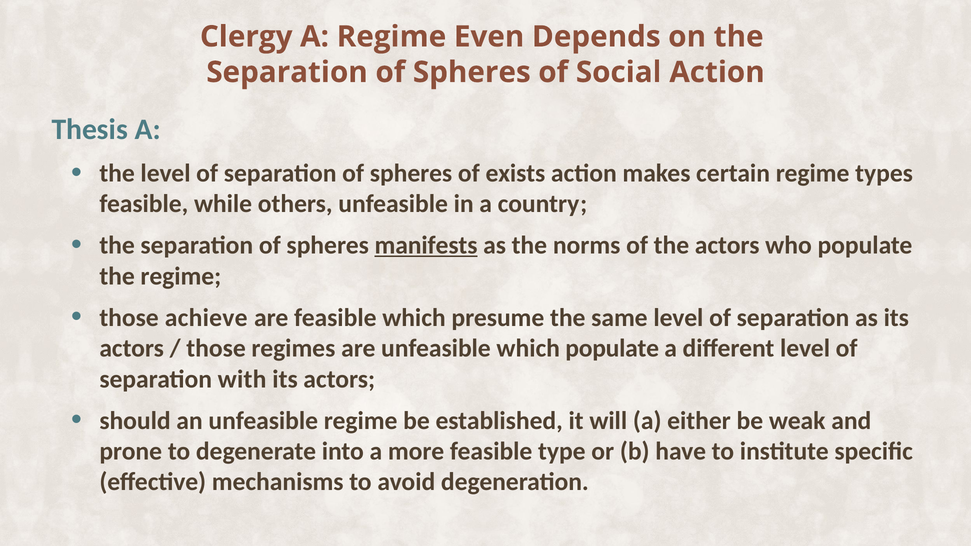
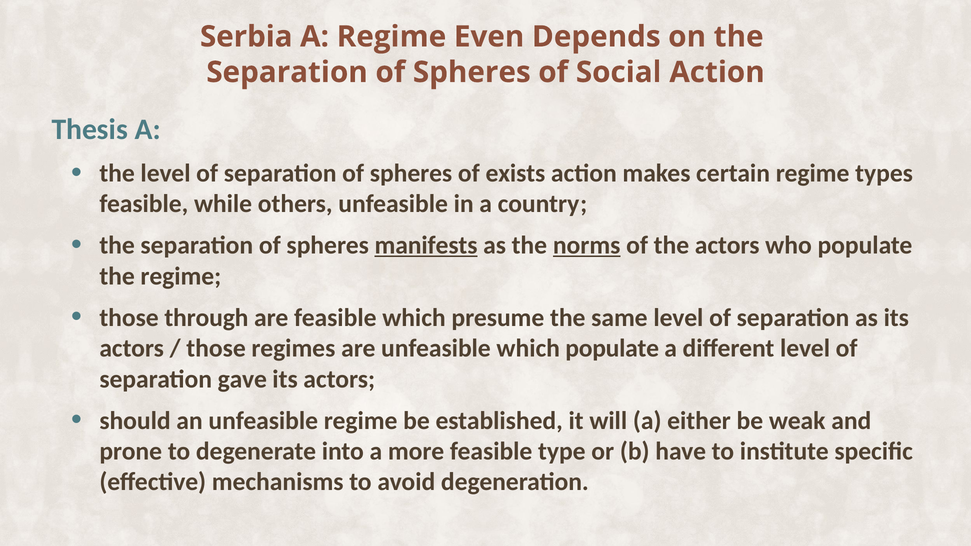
Clergy: Clergy -> Serbia
norms underline: none -> present
achieve: achieve -> through
with: with -> gave
